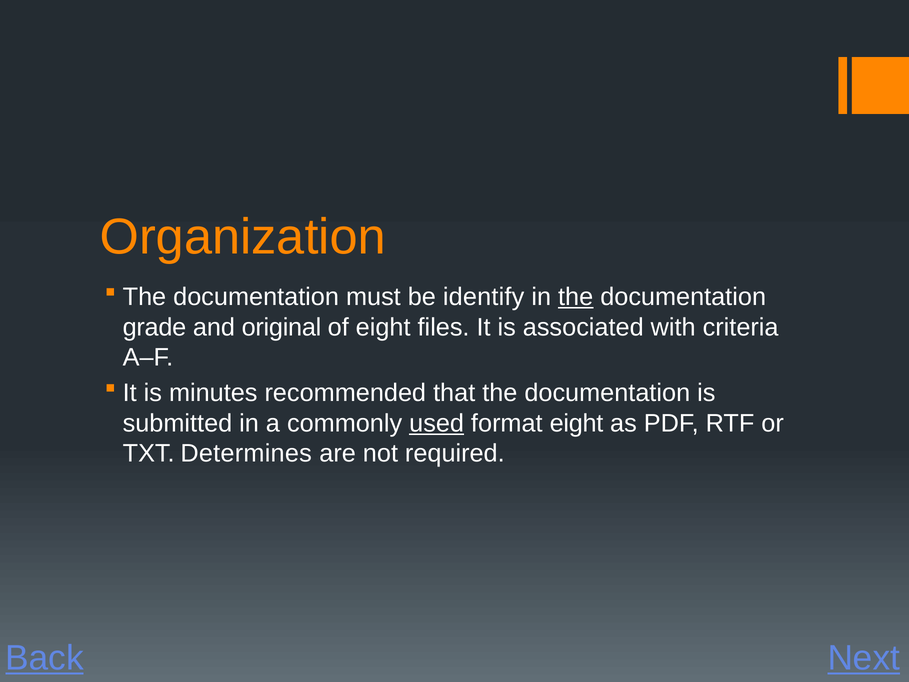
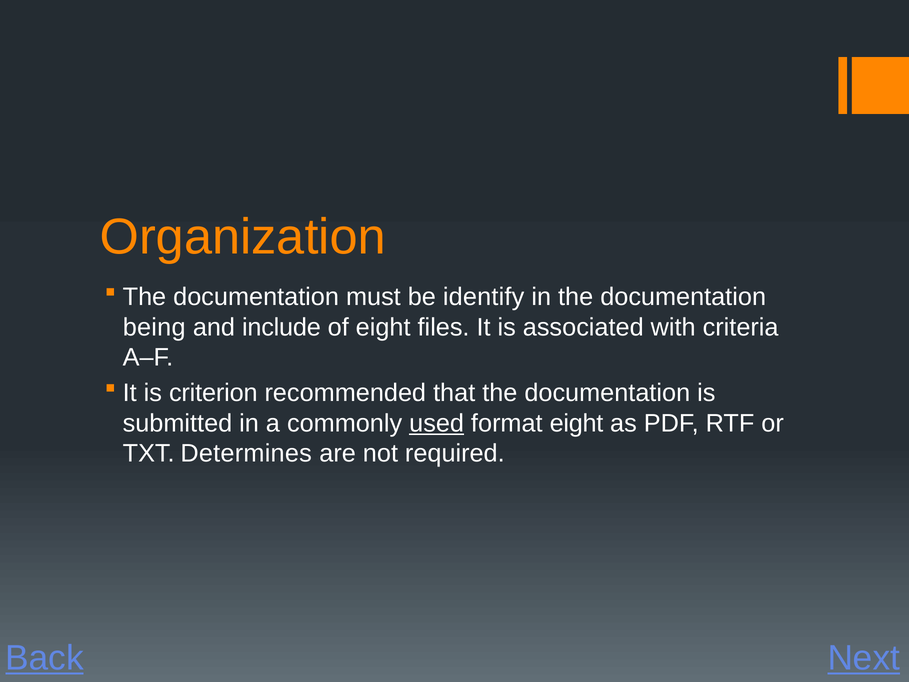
the at (576, 297) underline: present -> none
grade: grade -> being
original: original -> include
minutes: minutes -> criterion
